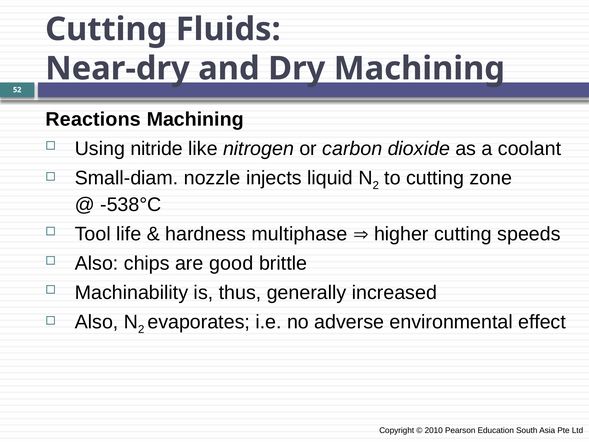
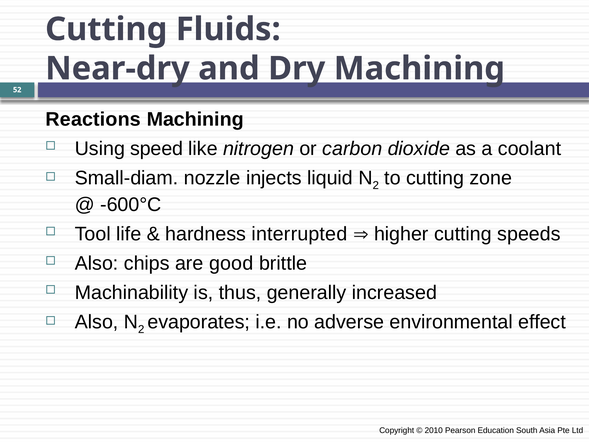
nitride: nitride -> speed
-538°C: -538°C -> -600°C
multiphase: multiphase -> interrupted
